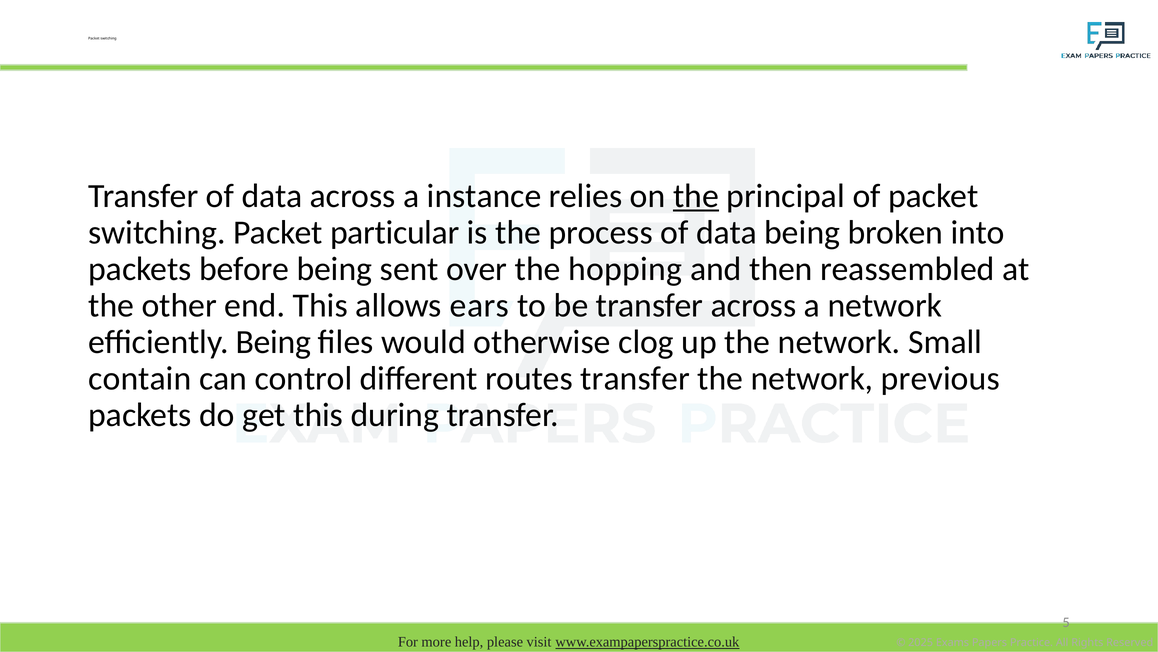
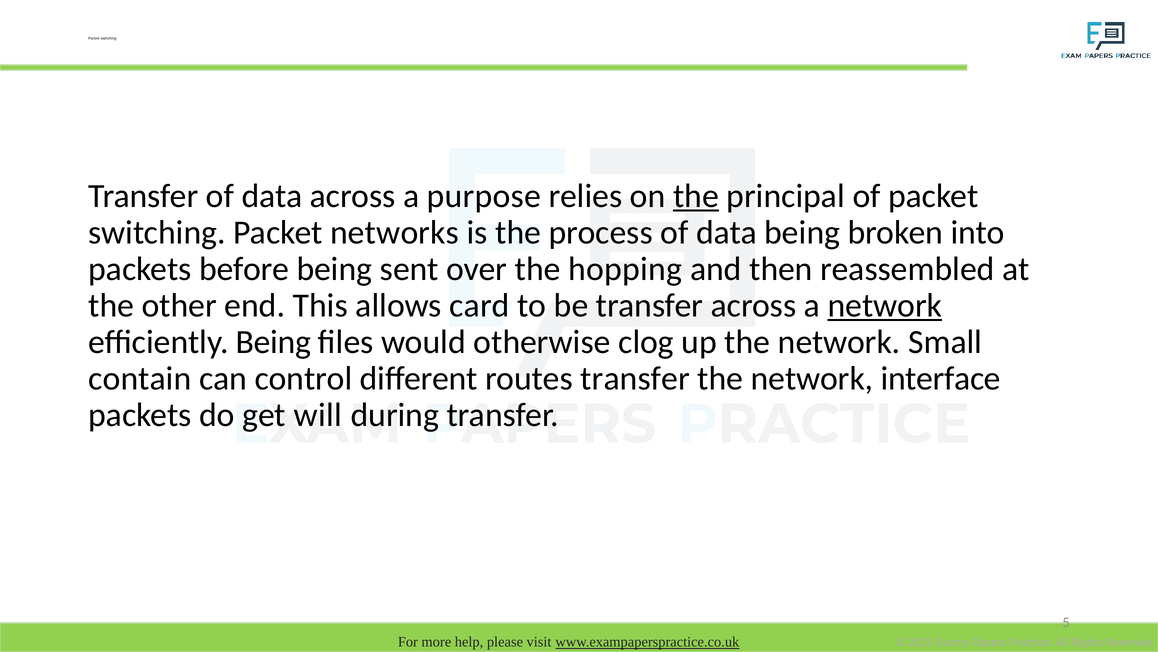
instance: instance -> purpose
particular: particular -> networks
ears: ears -> card
network at (885, 305) underline: none -> present
previous: previous -> interface
get this: this -> will
